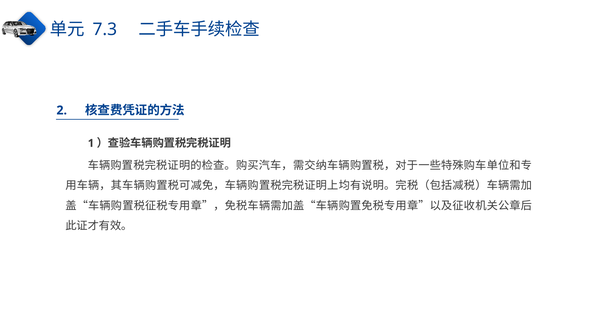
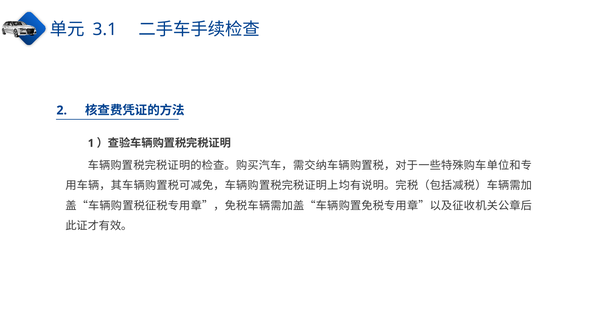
7.3: 7.3 -> 3.1
